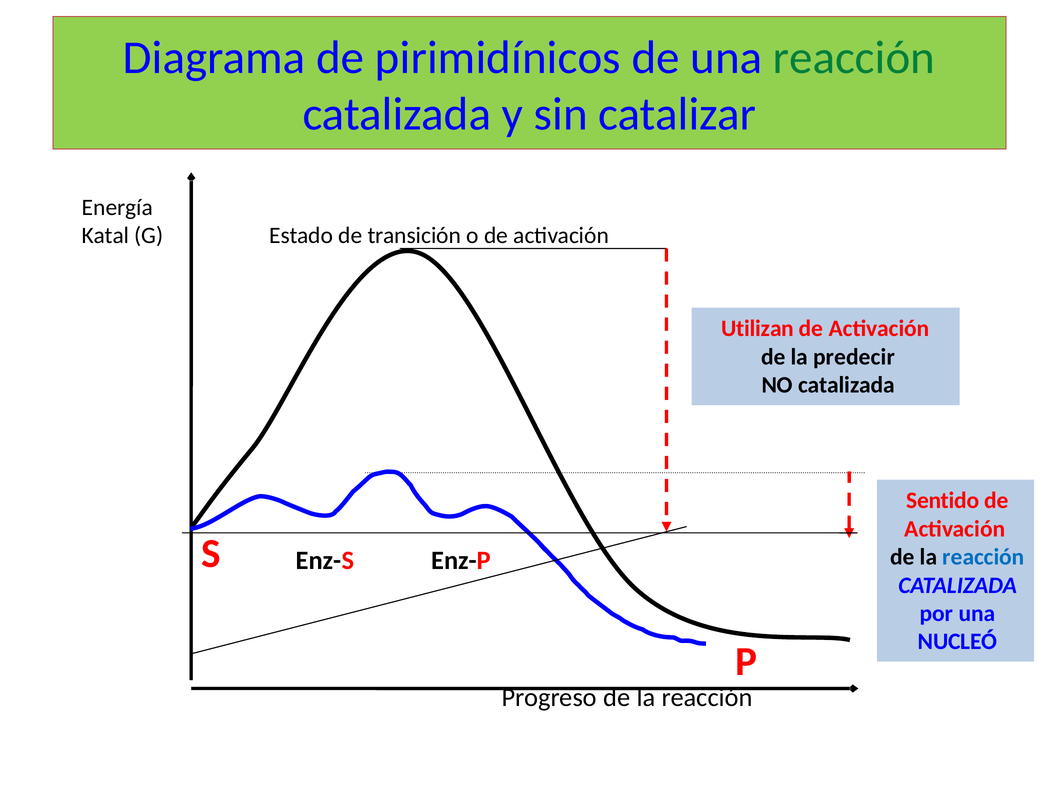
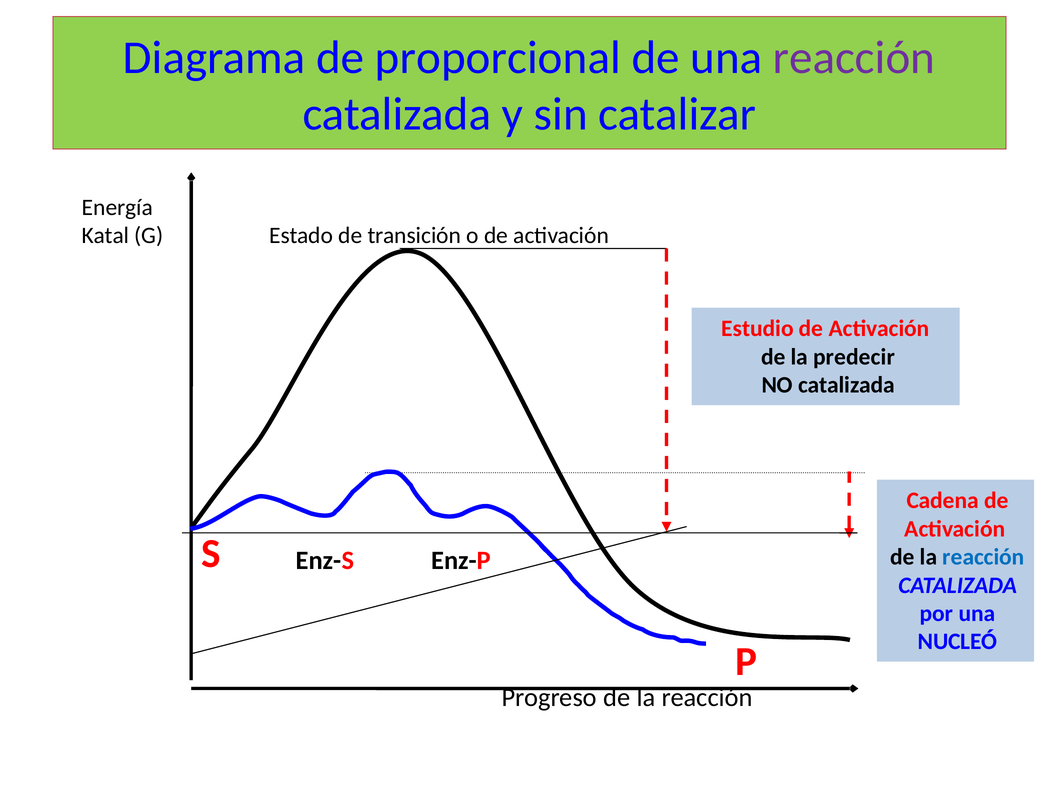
pirimidínicos: pirimidínicos -> proporcional
reacción at (854, 58) colour: green -> purple
Utilizan: Utilizan -> Estudio
Sentido: Sentido -> Cadena
